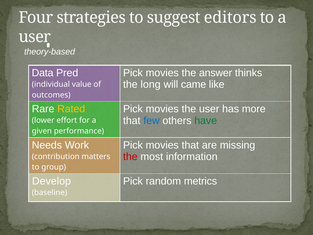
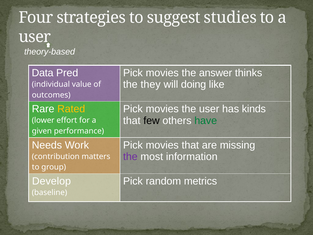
editors: editors -> studies
long: long -> they
came: came -> doing
more: more -> kinds
few colour: blue -> black
the at (130, 157) colour: red -> purple
